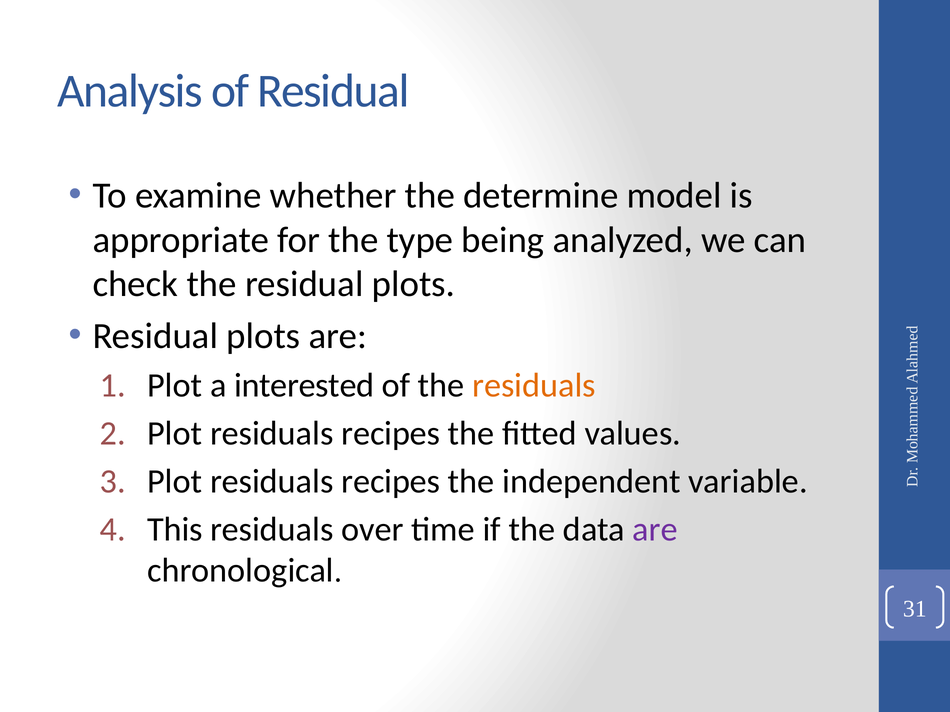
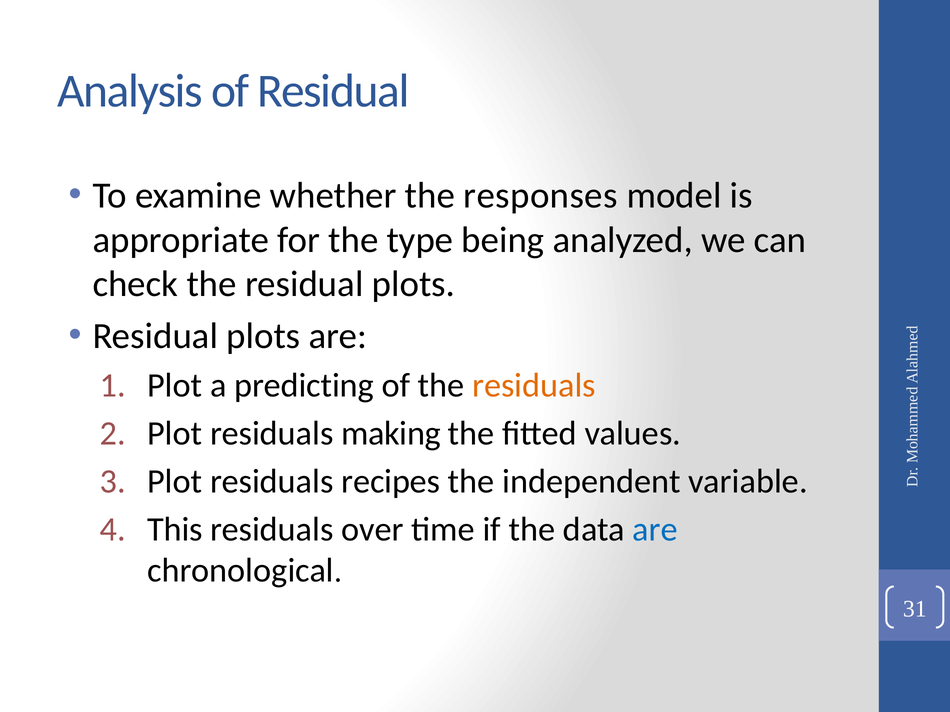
determine: determine -> responses
interested: interested -> predicting
recipes at (391, 434): recipes -> making
are at (655, 530) colour: purple -> blue
